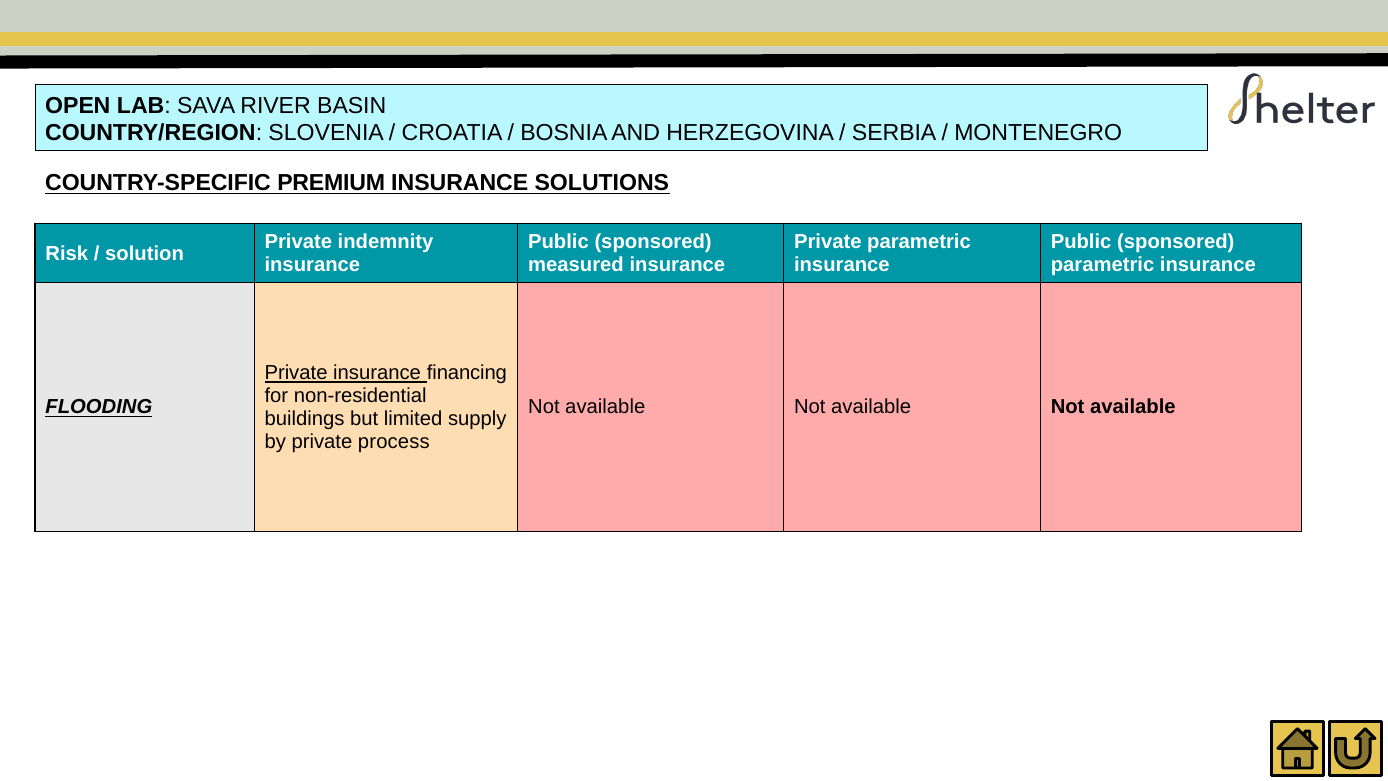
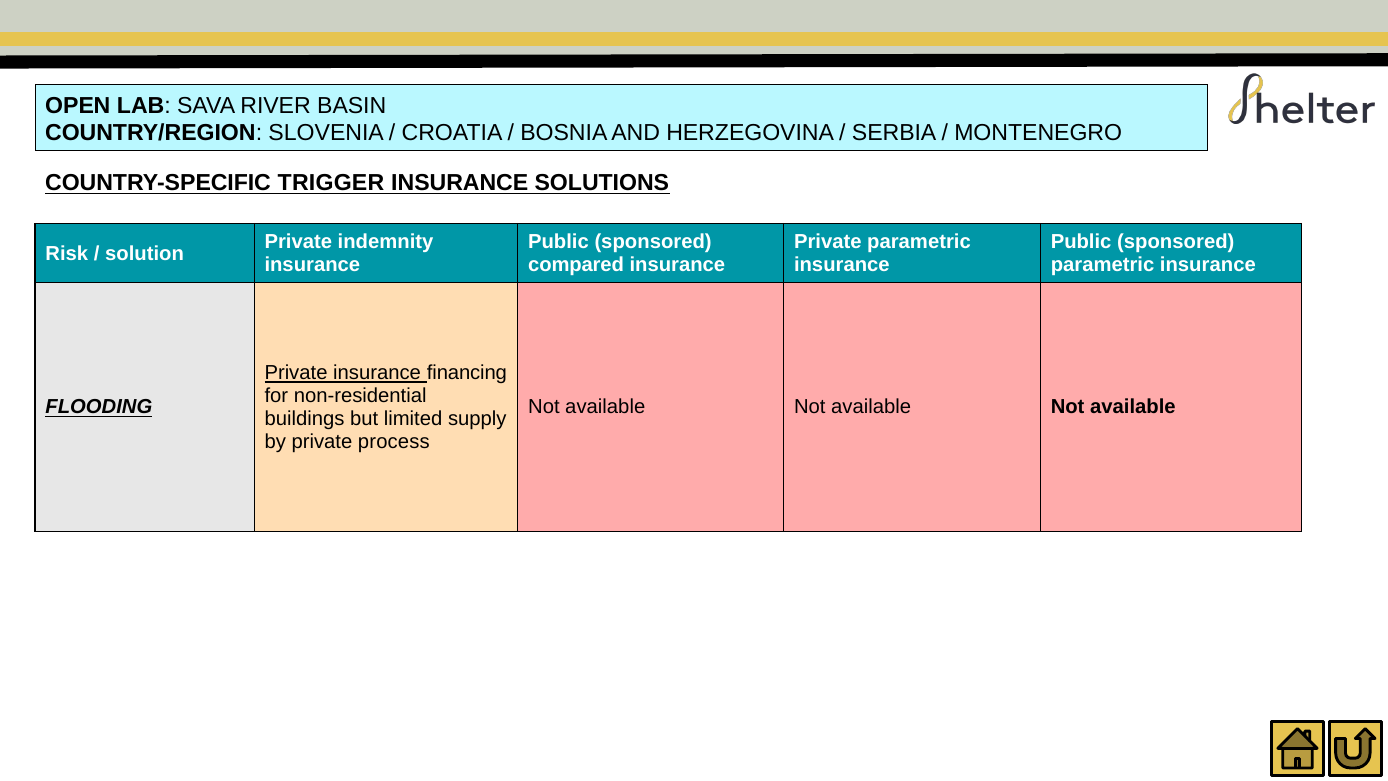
PREMIUM: PREMIUM -> TRIGGER
measured: measured -> compared
